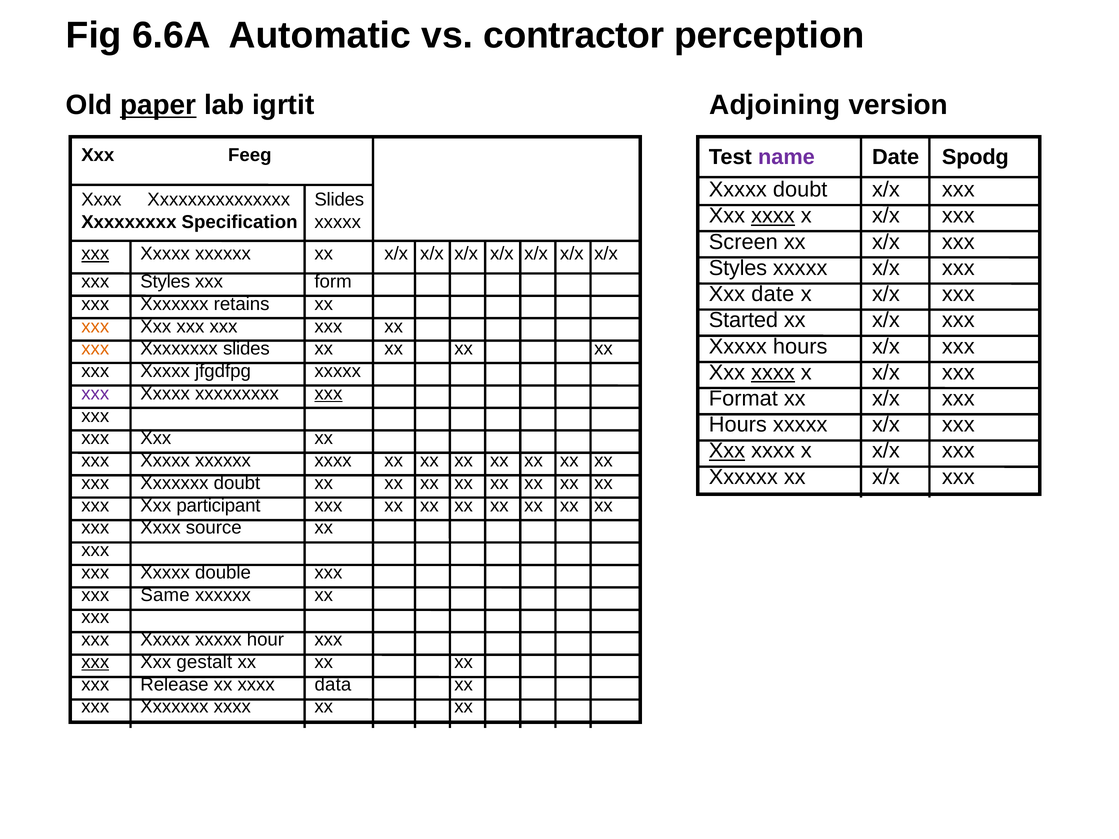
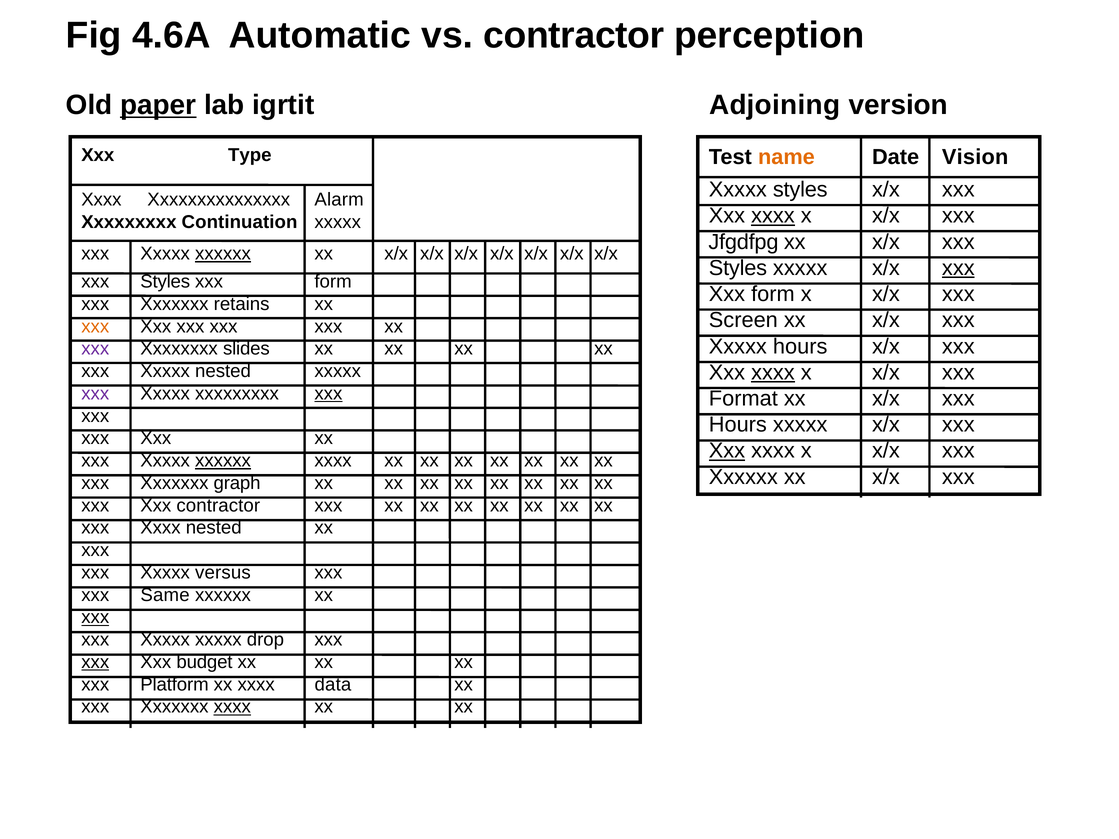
6.6A: 6.6A -> 4.6A
Feeg: Feeg -> Type
name colour: purple -> orange
Spodg: Spodg -> Vision
Xxxxx doubt: doubt -> styles
Xxxxxxxxxxxxxxx Slides: Slides -> Alarm
Specification: Specification -> Continuation
Screen: Screen -> Jfgdfpg
xxx at (95, 254) underline: present -> none
xxxxxx at (223, 254) underline: none -> present
xxx at (958, 268) underline: none -> present
date at (773, 294): date -> form
Started: Started -> Screen
xxx at (95, 349) colour: orange -> purple
Xxxxx jfgdfpg: jfgdfpg -> nested
xxxxxx at (223, 461) underline: none -> present
Xxxxxxx doubt: doubt -> graph
Xxx participant: participant -> contractor
Xxxx source: source -> nested
double: double -> versus
xxx at (95, 617) underline: none -> present
hour: hour -> drop
gestalt: gestalt -> budget
Release: Release -> Platform
xxxx at (232, 707) underline: none -> present
